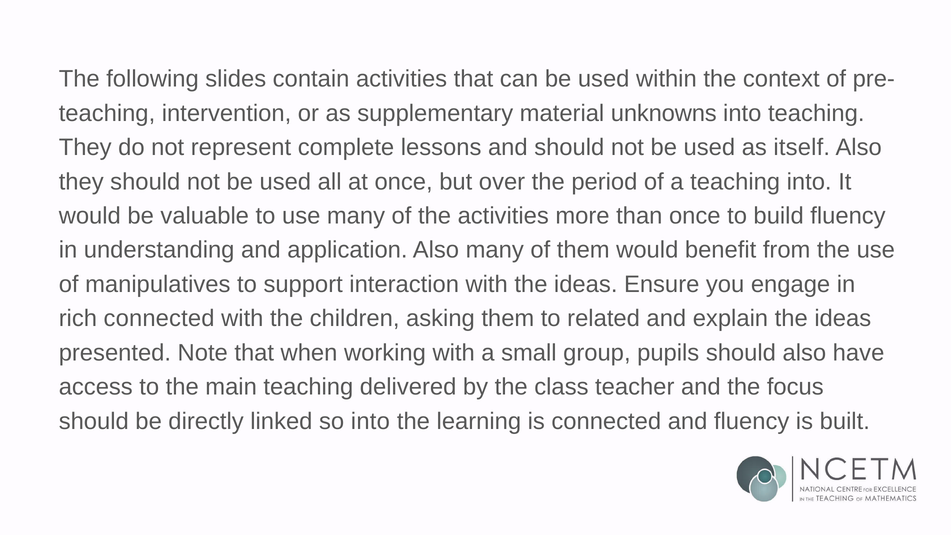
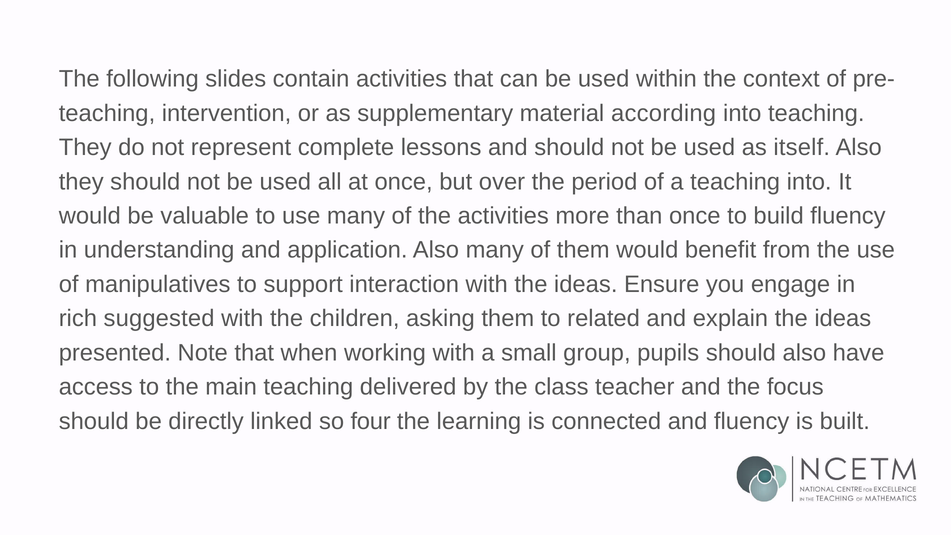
unknowns: unknowns -> according
rich connected: connected -> suggested
so into: into -> four
